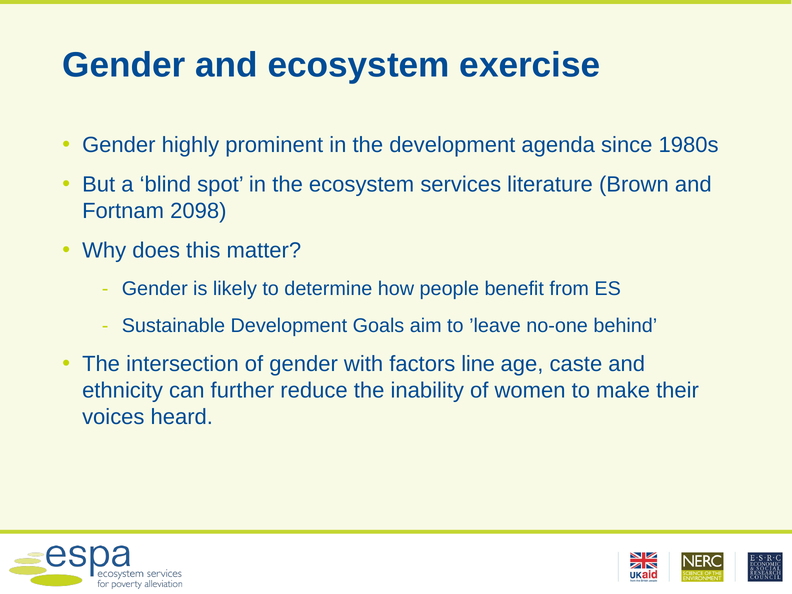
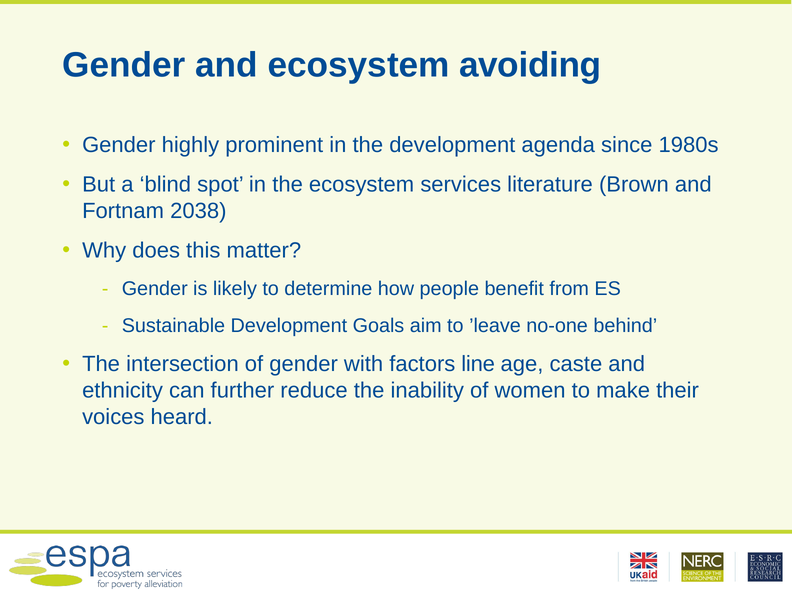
exercise: exercise -> avoiding
2098: 2098 -> 2038
